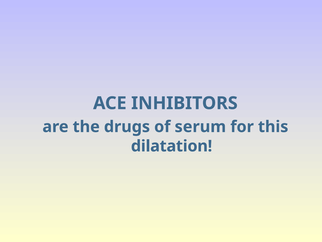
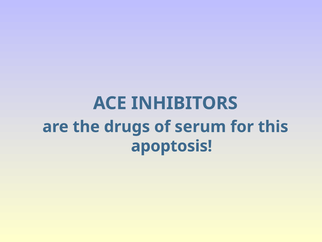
dilatation: dilatation -> apoptosis
